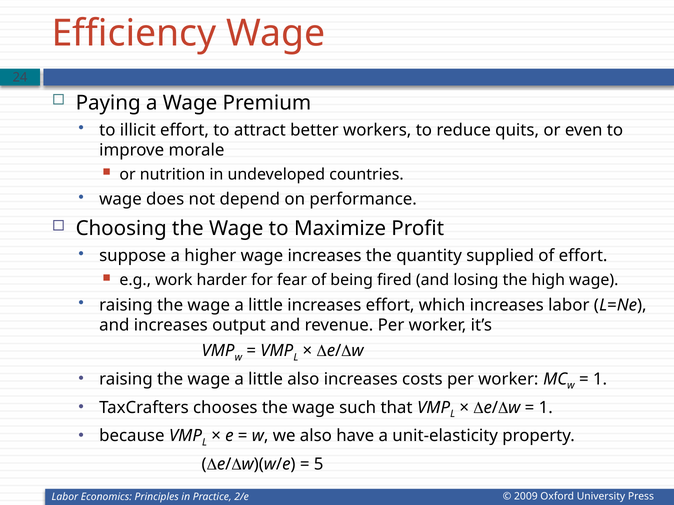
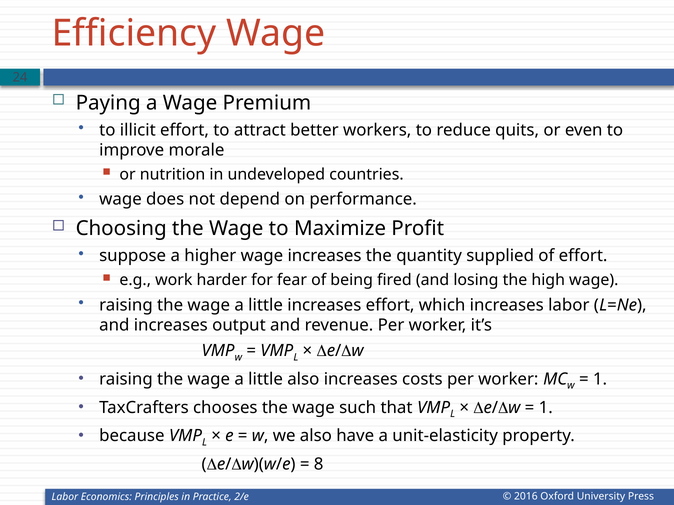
5: 5 -> 8
2009: 2009 -> 2016
